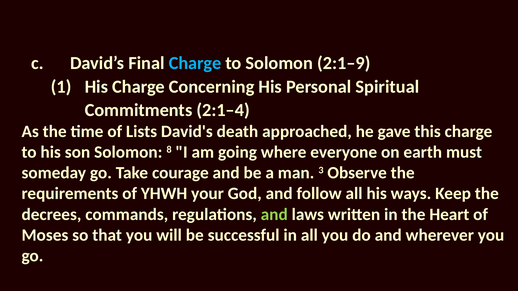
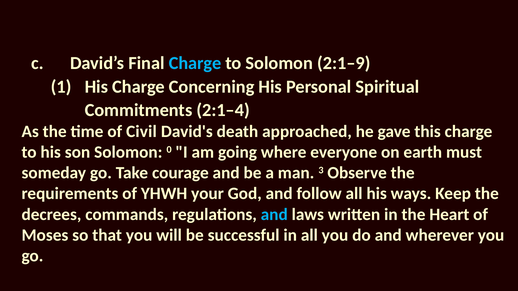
Lists: Lists -> Civil
8: 8 -> 0
and at (274, 215) colour: light green -> light blue
